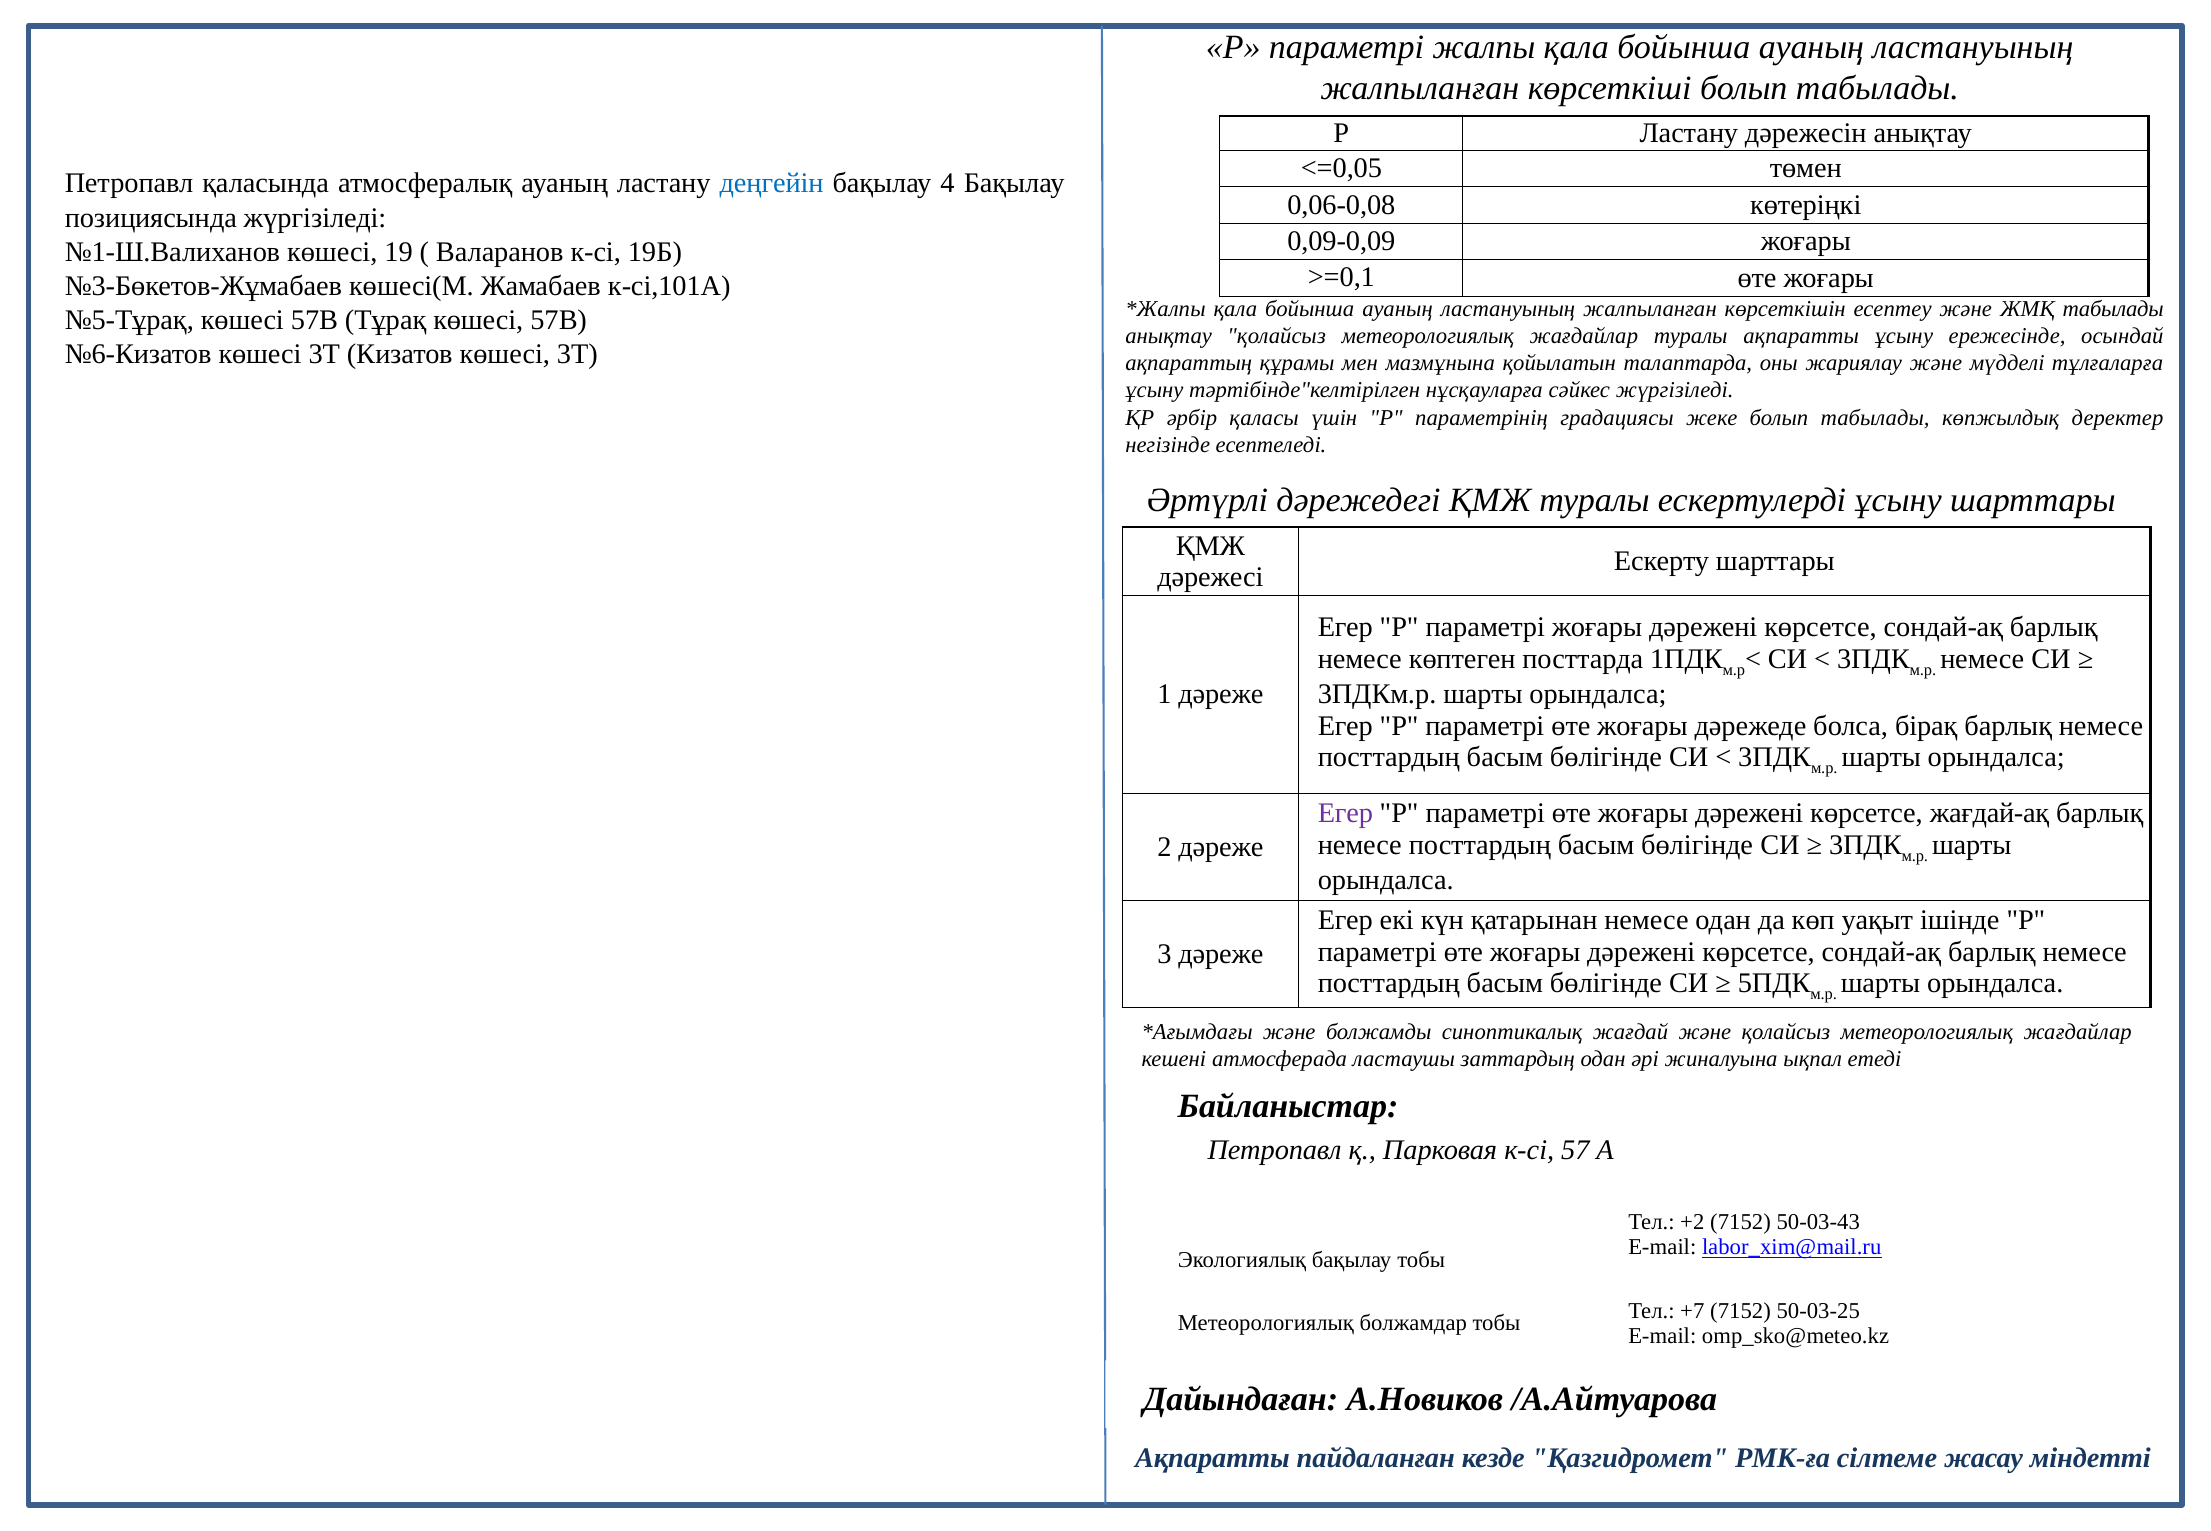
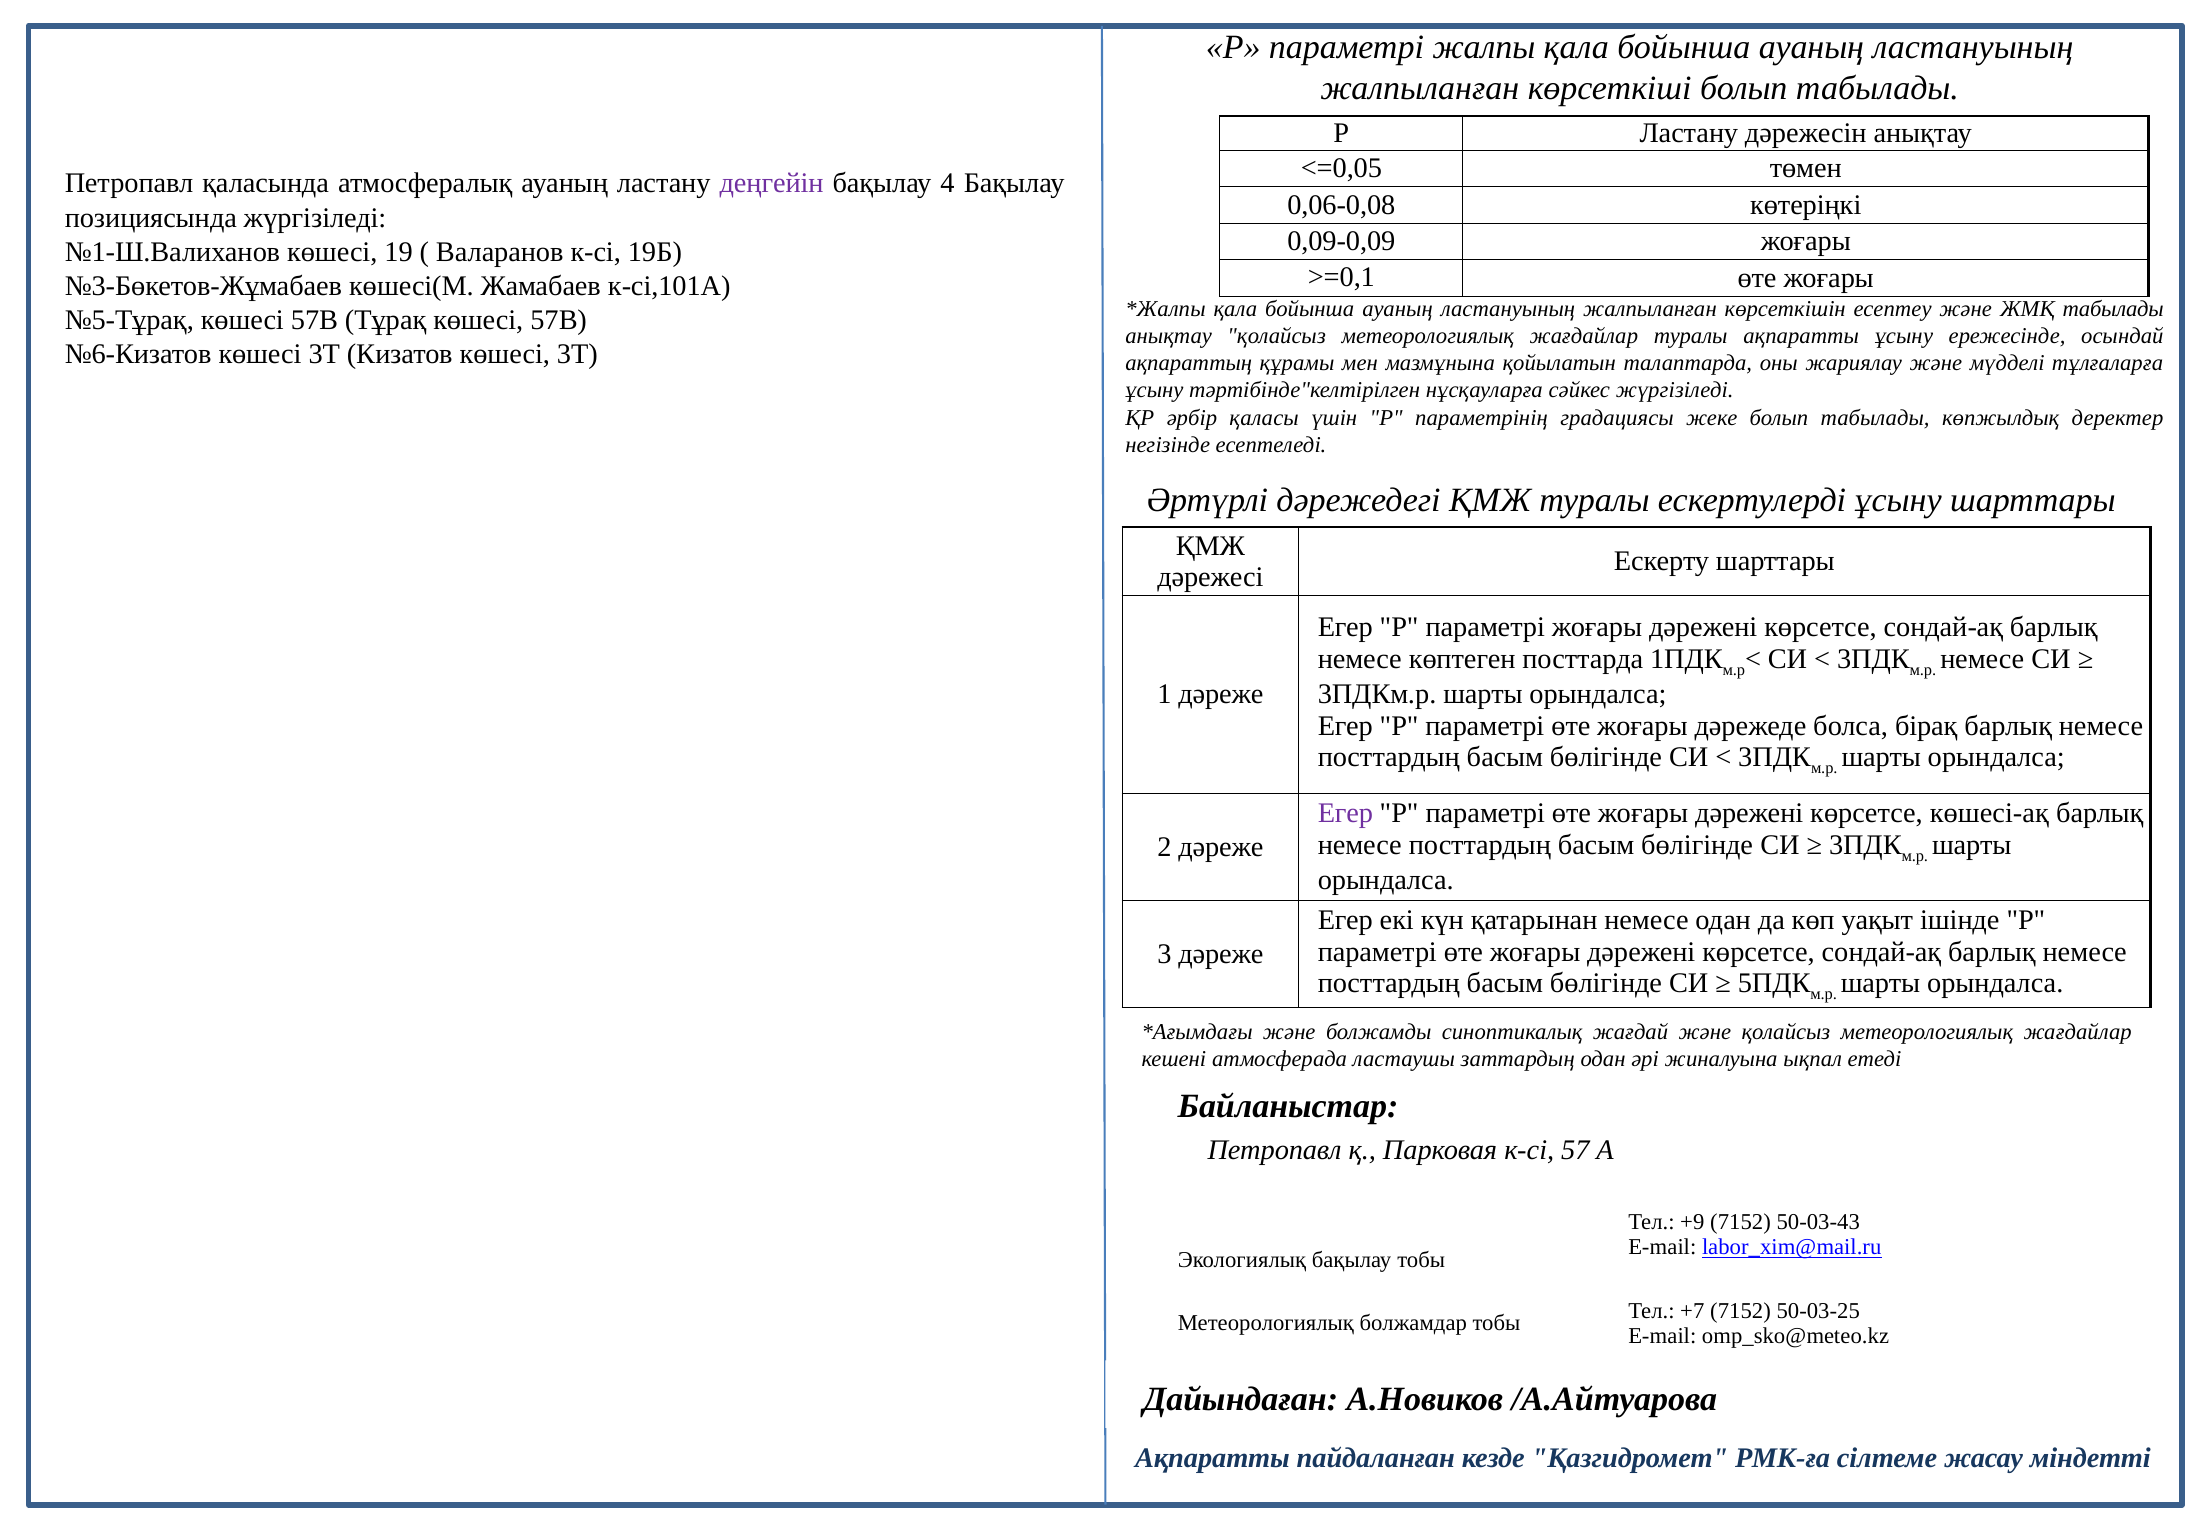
деңгейін colour: blue -> purple
жағдай-ақ: жағдай-ақ -> көшесі-ақ
+2: +2 -> +9
